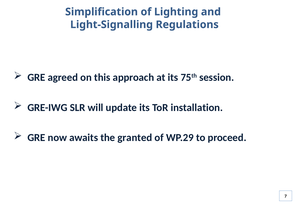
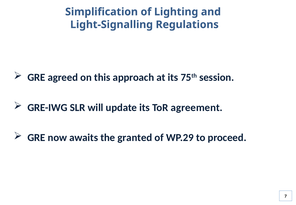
installation: installation -> agreement
